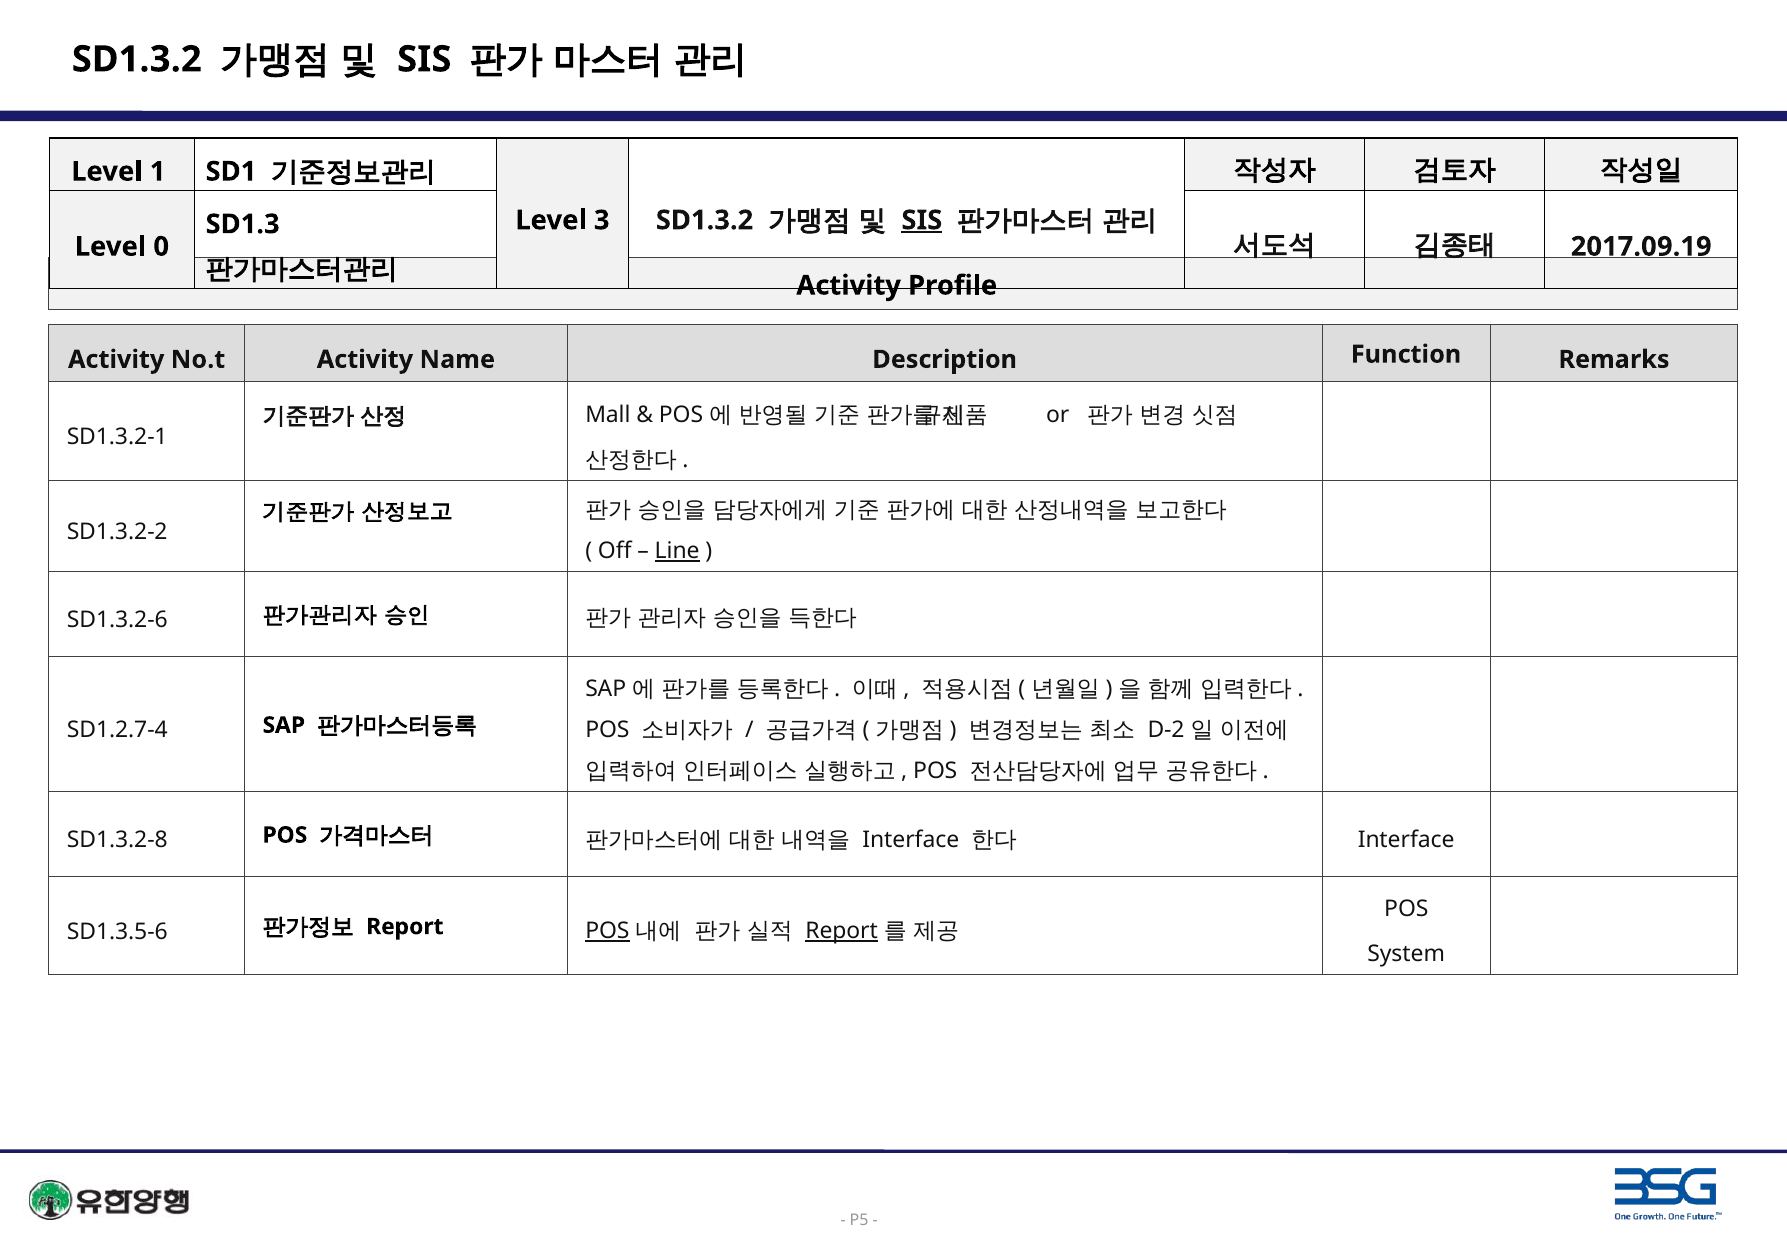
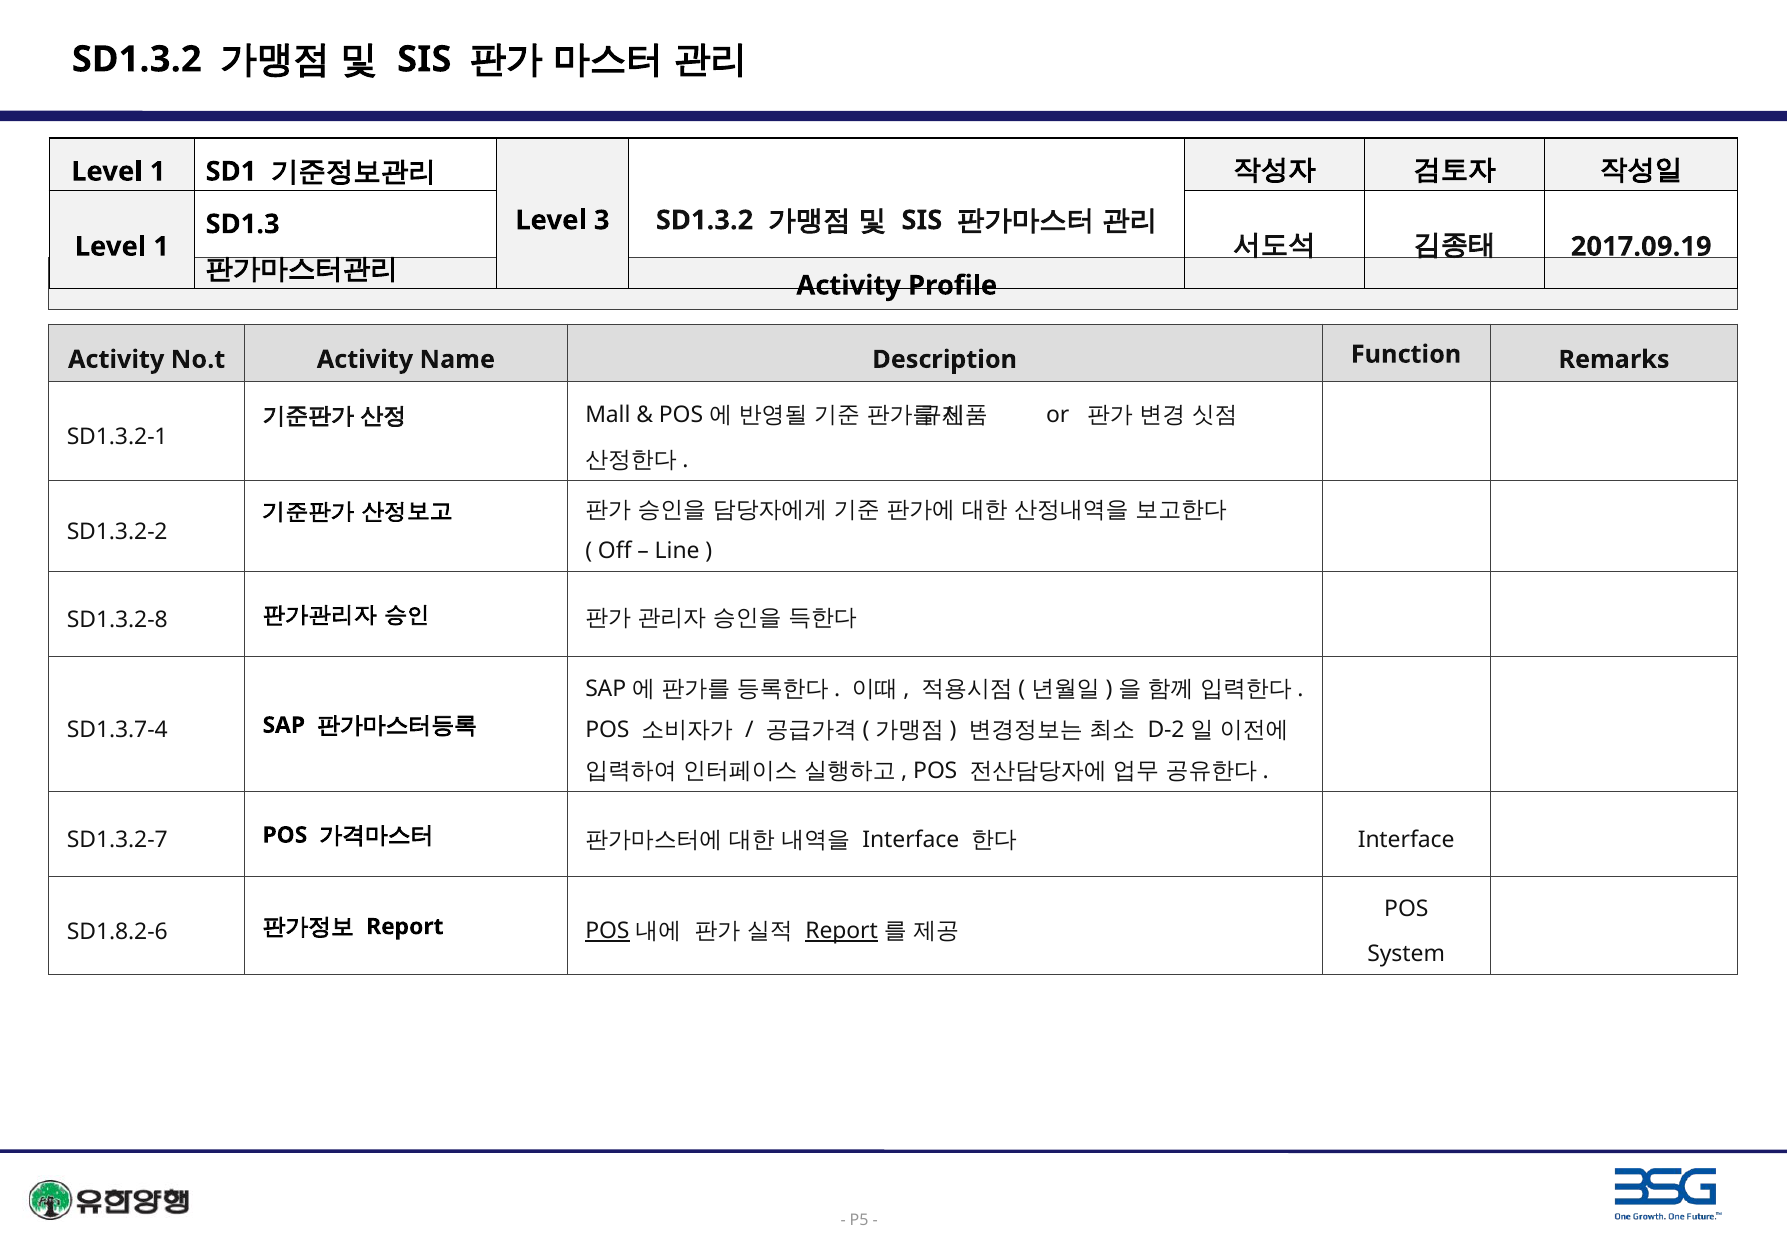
SIS at (922, 220) underline: present -> none
0 at (161, 247): 0 -> 1
Line underline: present -> none
SD1.3.2-6: SD1.3.2-6 -> SD1.3.2-8
SD1.2.7-4: SD1.2.7-4 -> SD1.3.7-4
SD1.3.2-8: SD1.3.2-8 -> SD1.3.2-7
SD1.3.5-6: SD1.3.5-6 -> SD1.8.2-6
